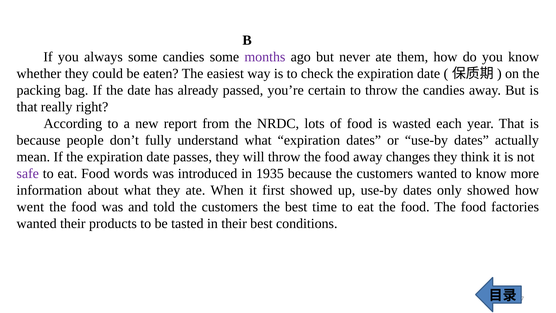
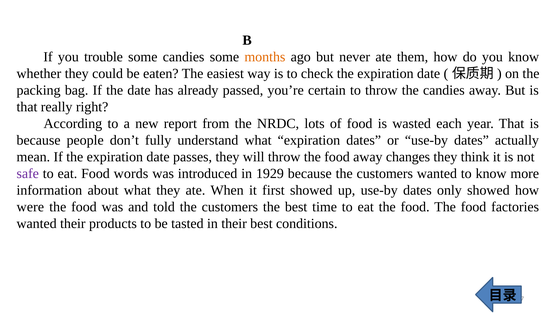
always: always -> trouble
months colour: purple -> orange
1935: 1935 -> 1929
went: went -> were
